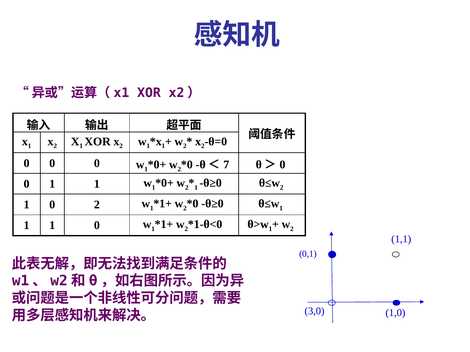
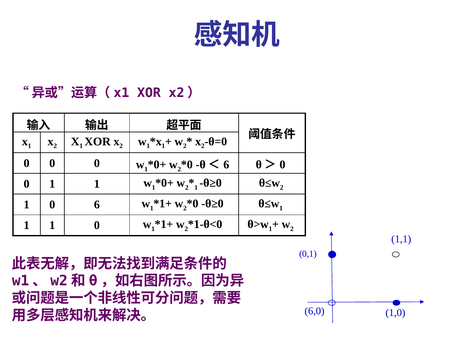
7 at (226, 165): 7 -> 6
0 2: 2 -> 6
3,0: 3,0 -> 6,0
